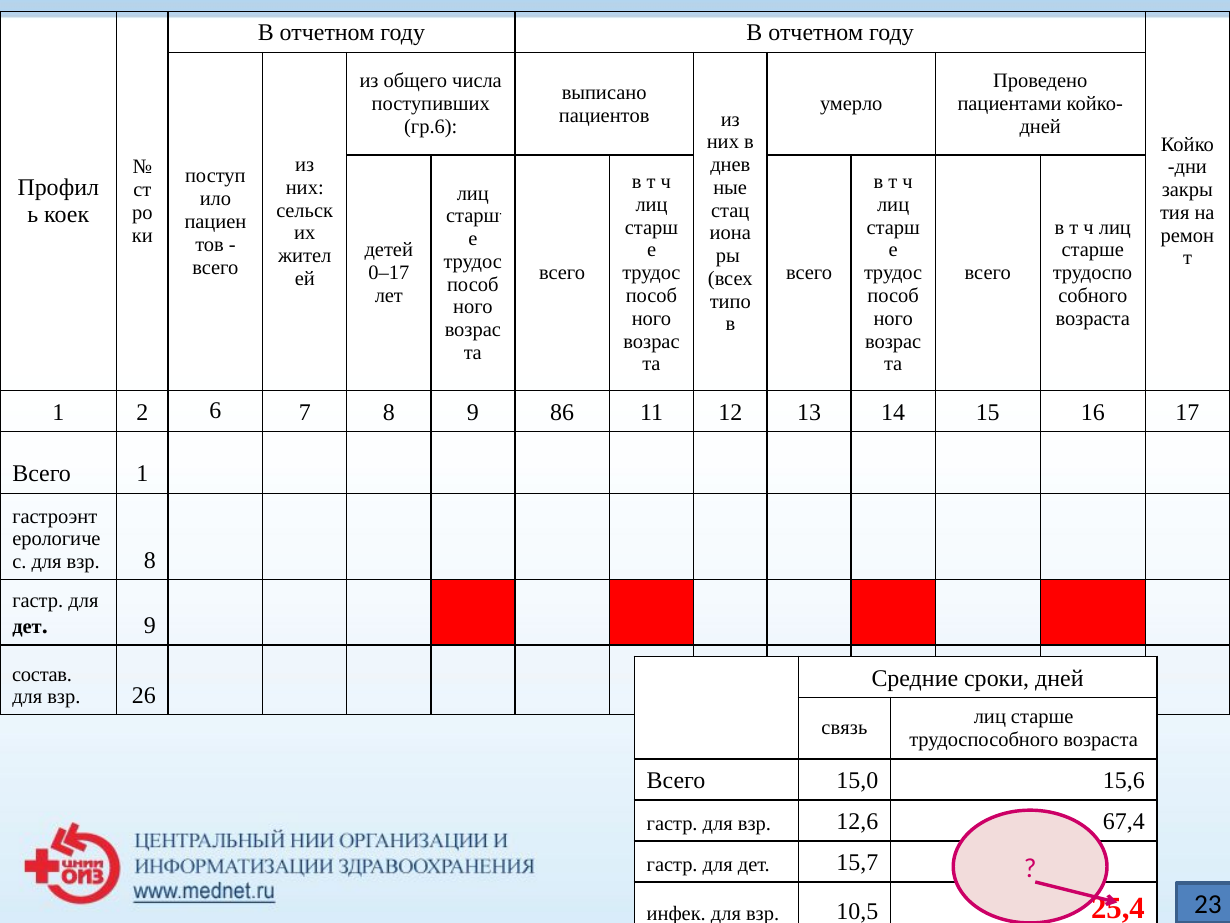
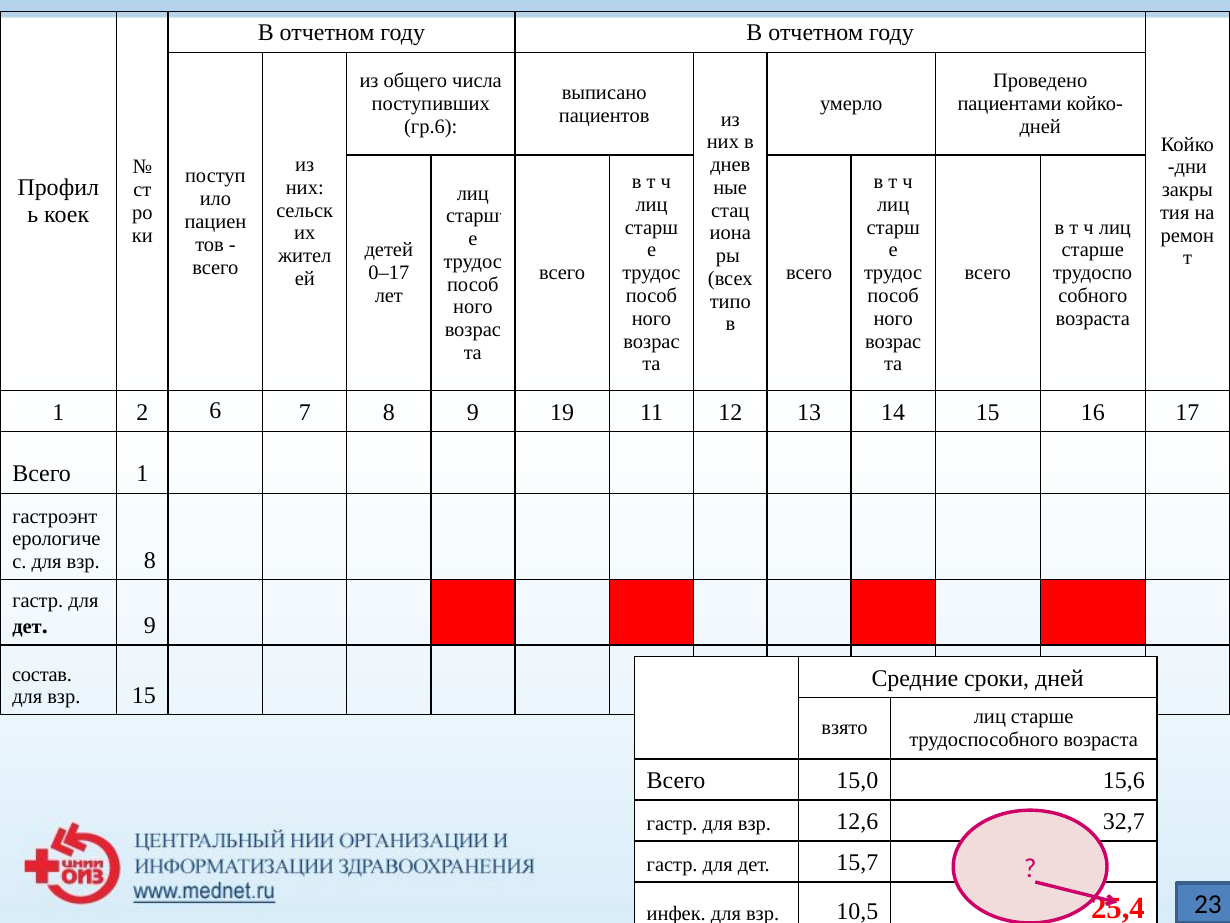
86: 86 -> 19
взр 26: 26 -> 15
связь: связь -> взято
67,4: 67,4 -> 32,7
